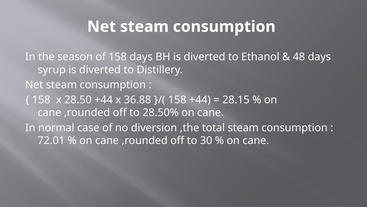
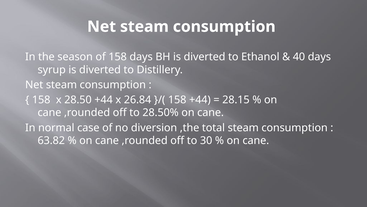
48: 48 -> 40
36.88: 36.88 -> 26.84
72.01: 72.01 -> 63.82
